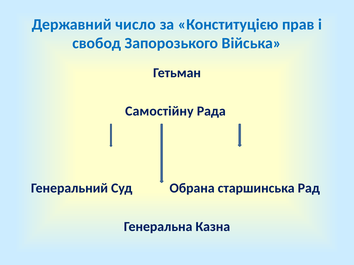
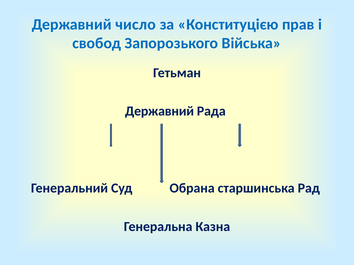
Самостійну at (159, 111): Самостійну -> Державний
